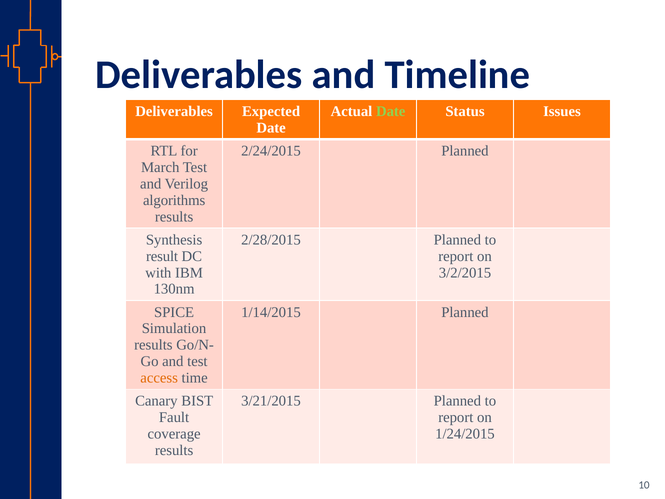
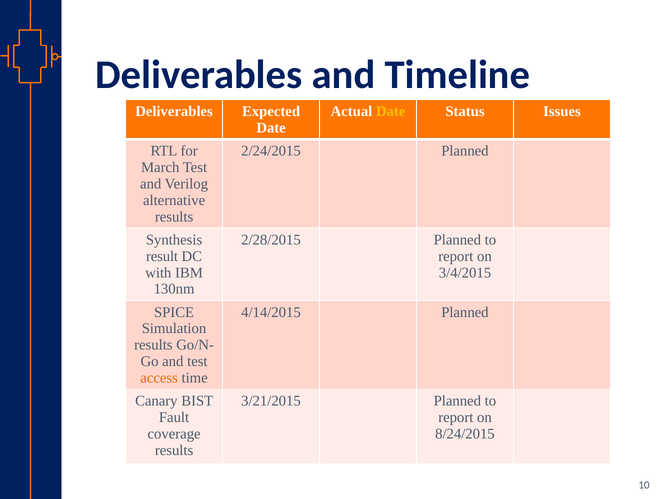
Date at (391, 111) colour: light green -> yellow
algorithms: algorithms -> alternative
3/2/2015: 3/2/2015 -> 3/4/2015
1/14/2015: 1/14/2015 -> 4/14/2015
1/24/2015: 1/24/2015 -> 8/24/2015
